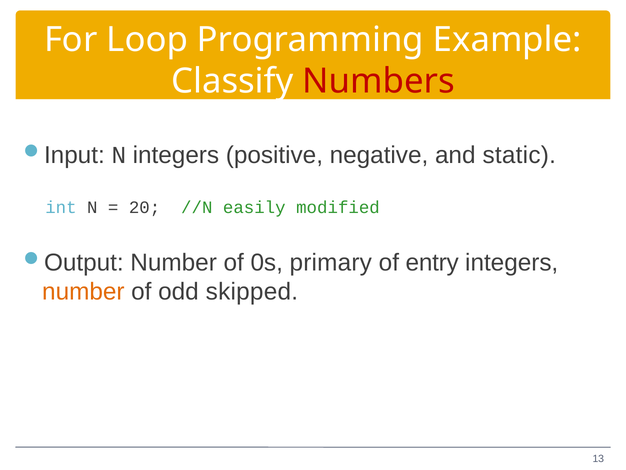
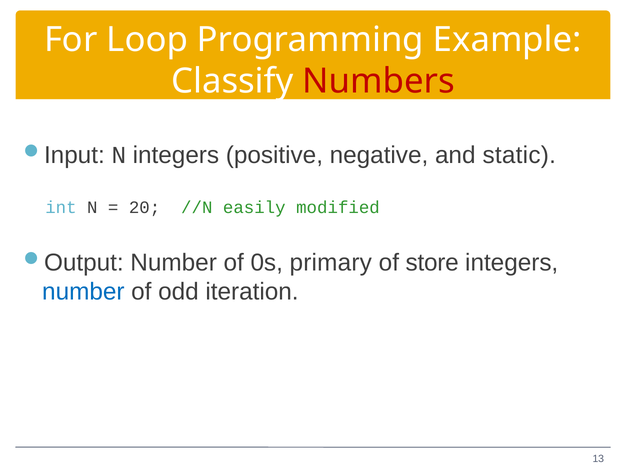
entry: entry -> store
number at (83, 291) colour: orange -> blue
skipped: skipped -> iteration
